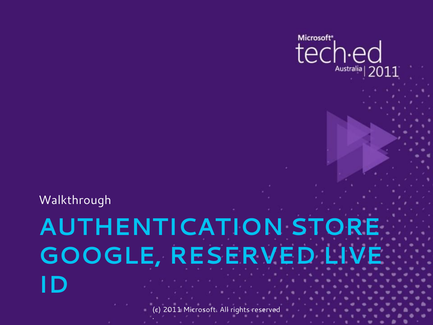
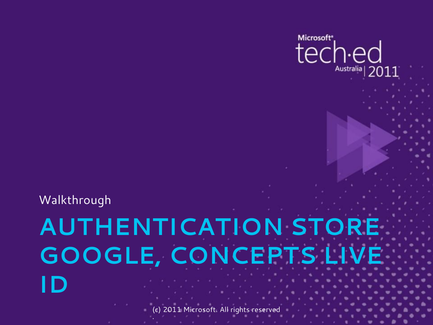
GOOGLE RESERVED: RESERVED -> CONCEPTS
